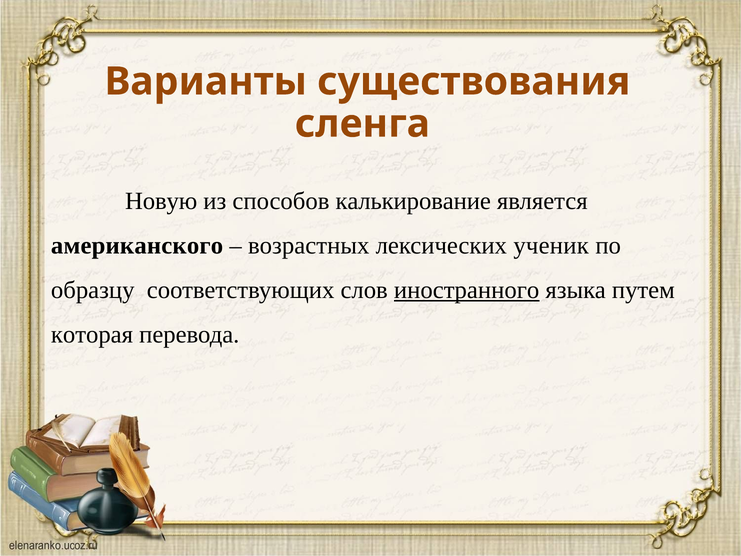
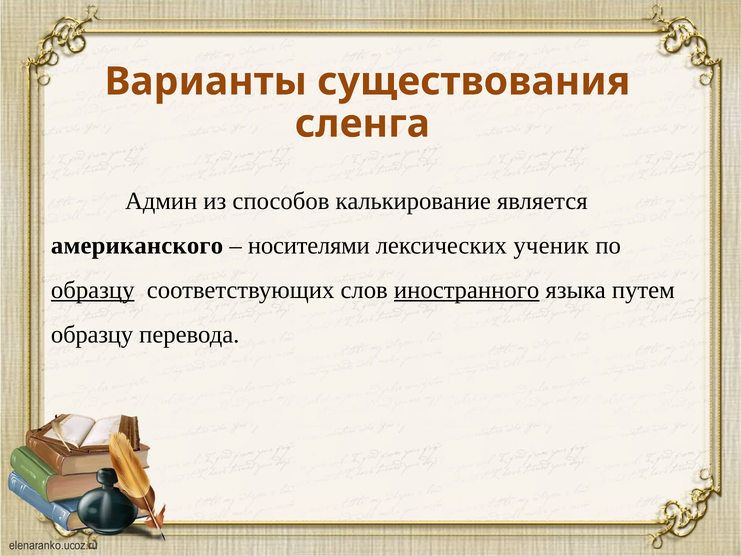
Новую: Новую -> Админ
возрастных: возрастных -> носителями
образцу at (93, 290) underline: none -> present
которая at (92, 334): которая -> образцу
